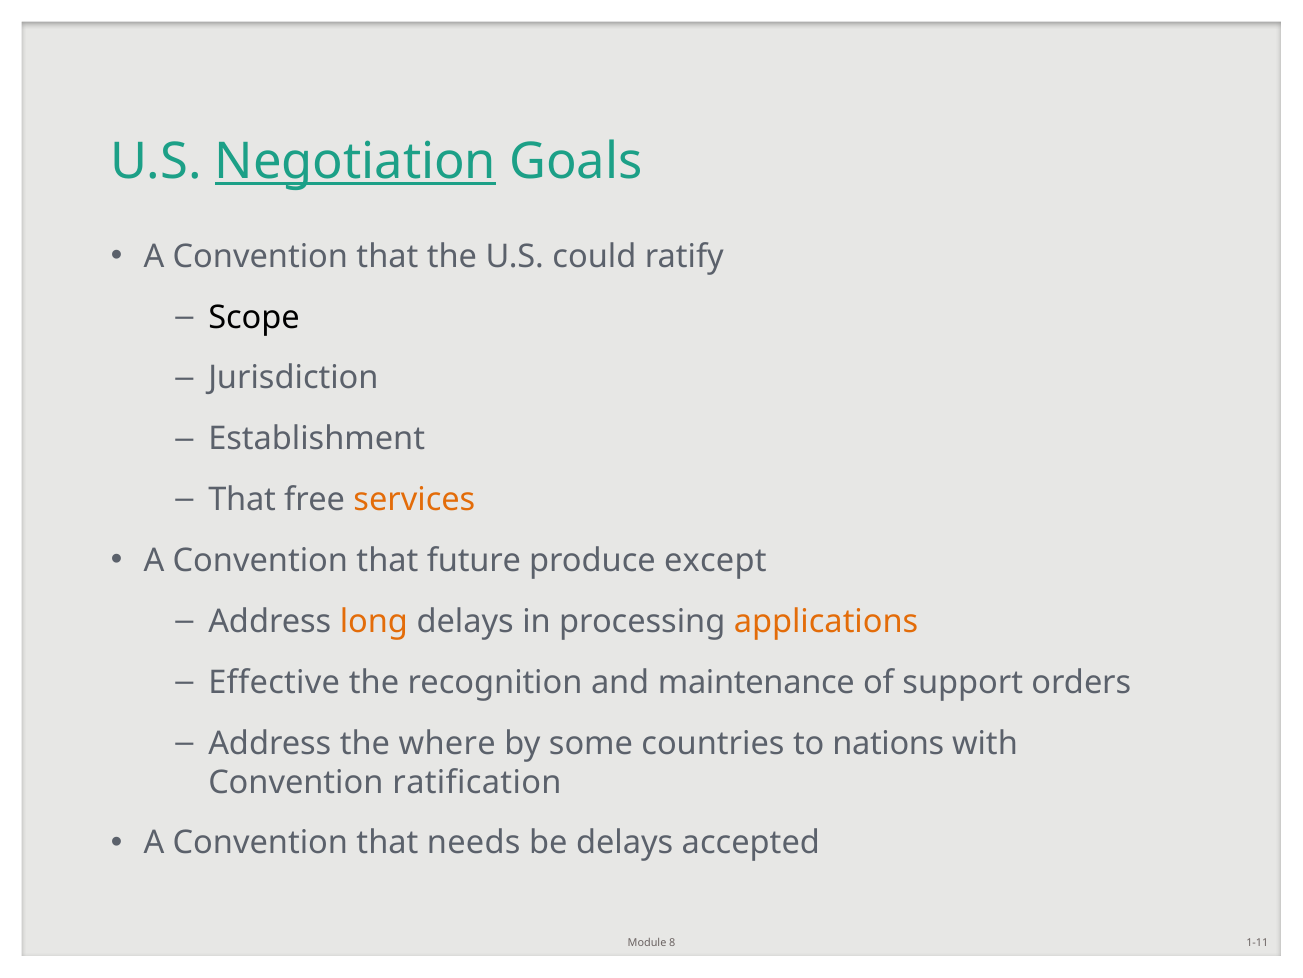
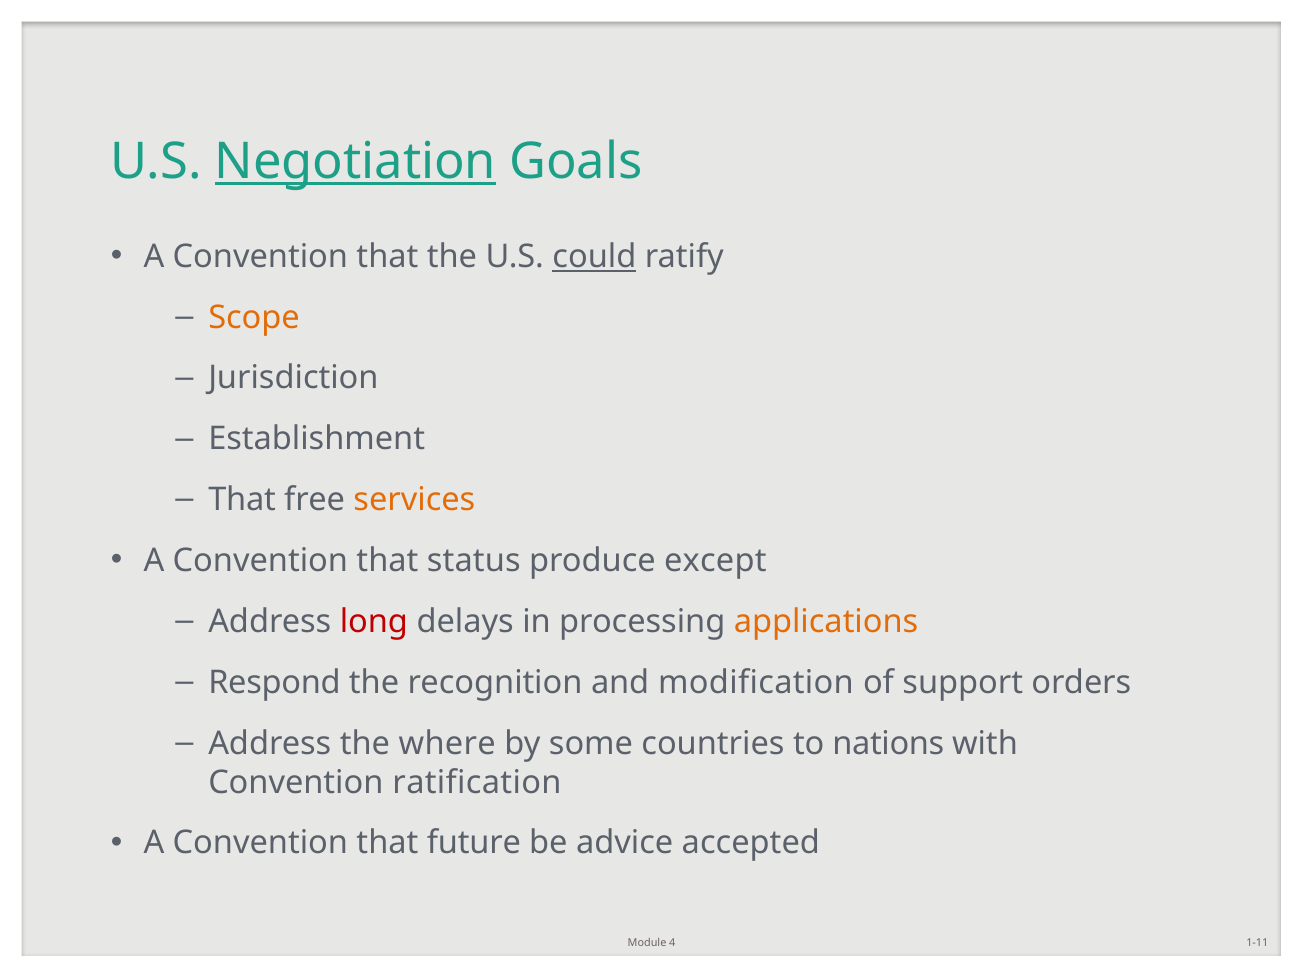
could underline: none -> present
Scope colour: black -> orange
future: future -> status
long colour: orange -> red
Effective: Effective -> Respond
maintenance: maintenance -> modification
needs: needs -> future
be delays: delays -> advice
8: 8 -> 4
